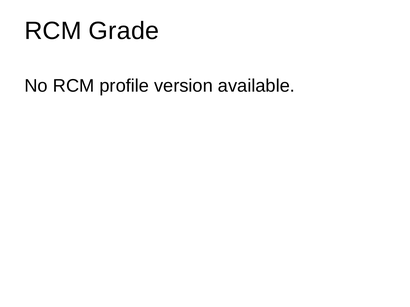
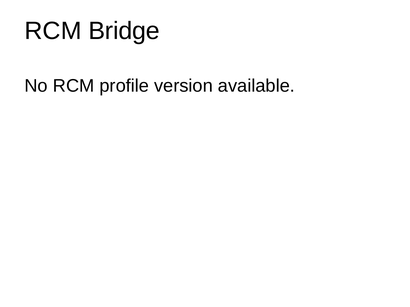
Grade: Grade -> Bridge
